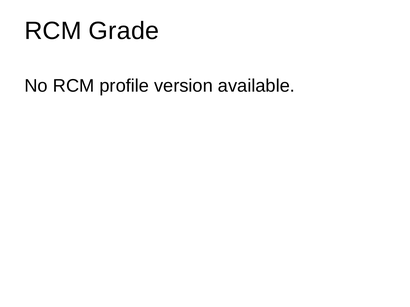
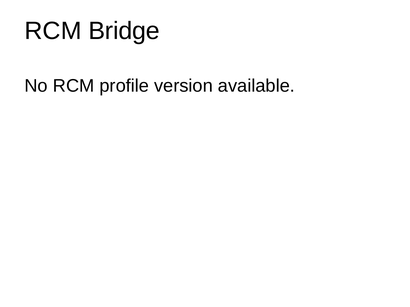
Grade: Grade -> Bridge
